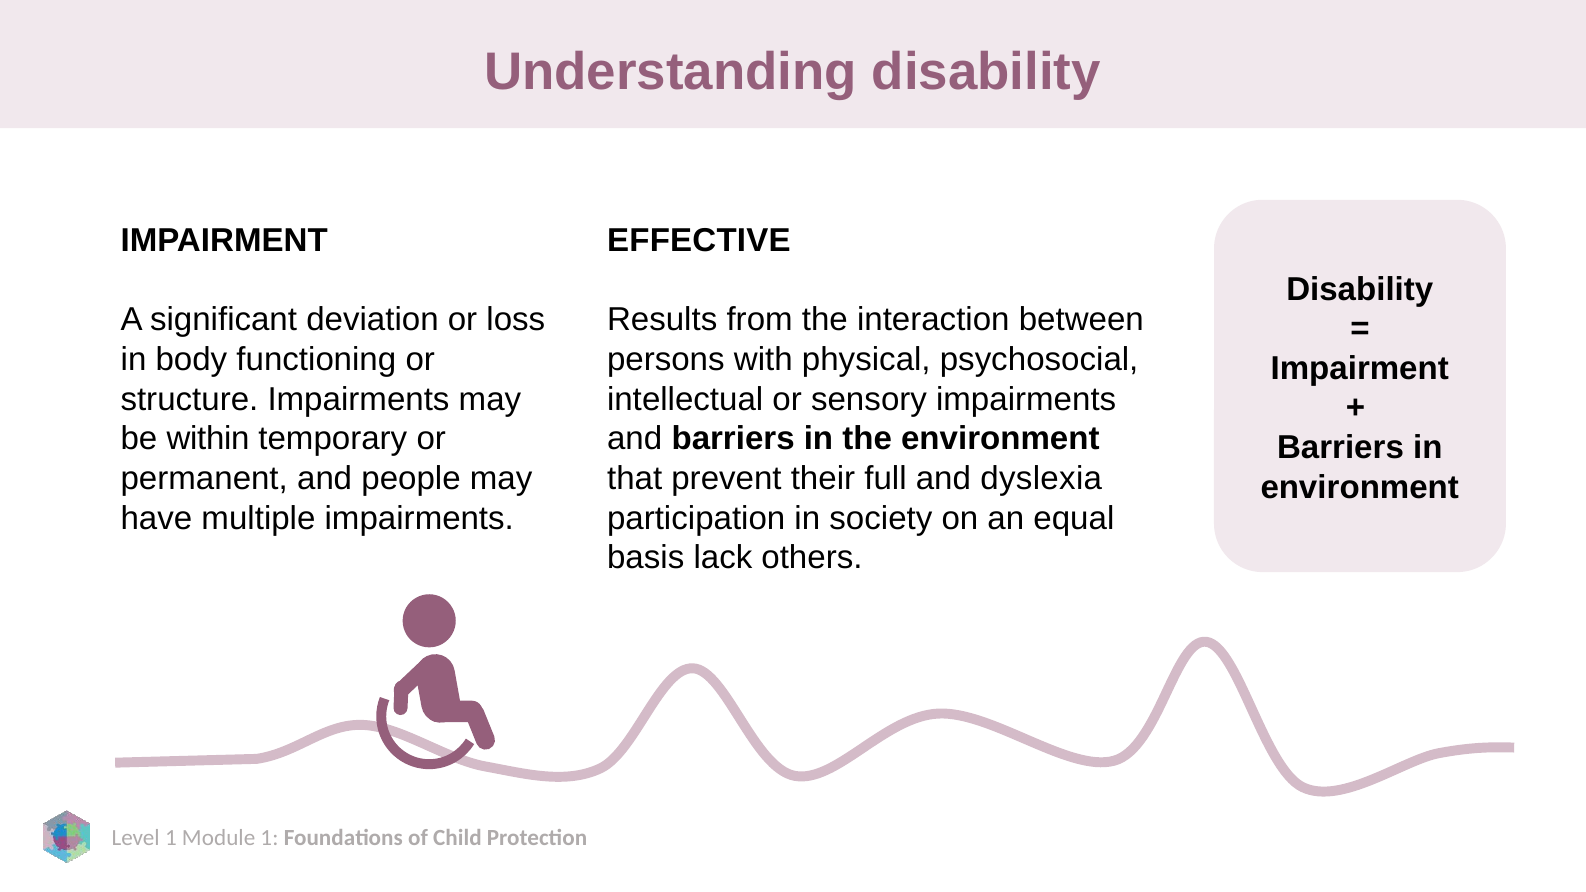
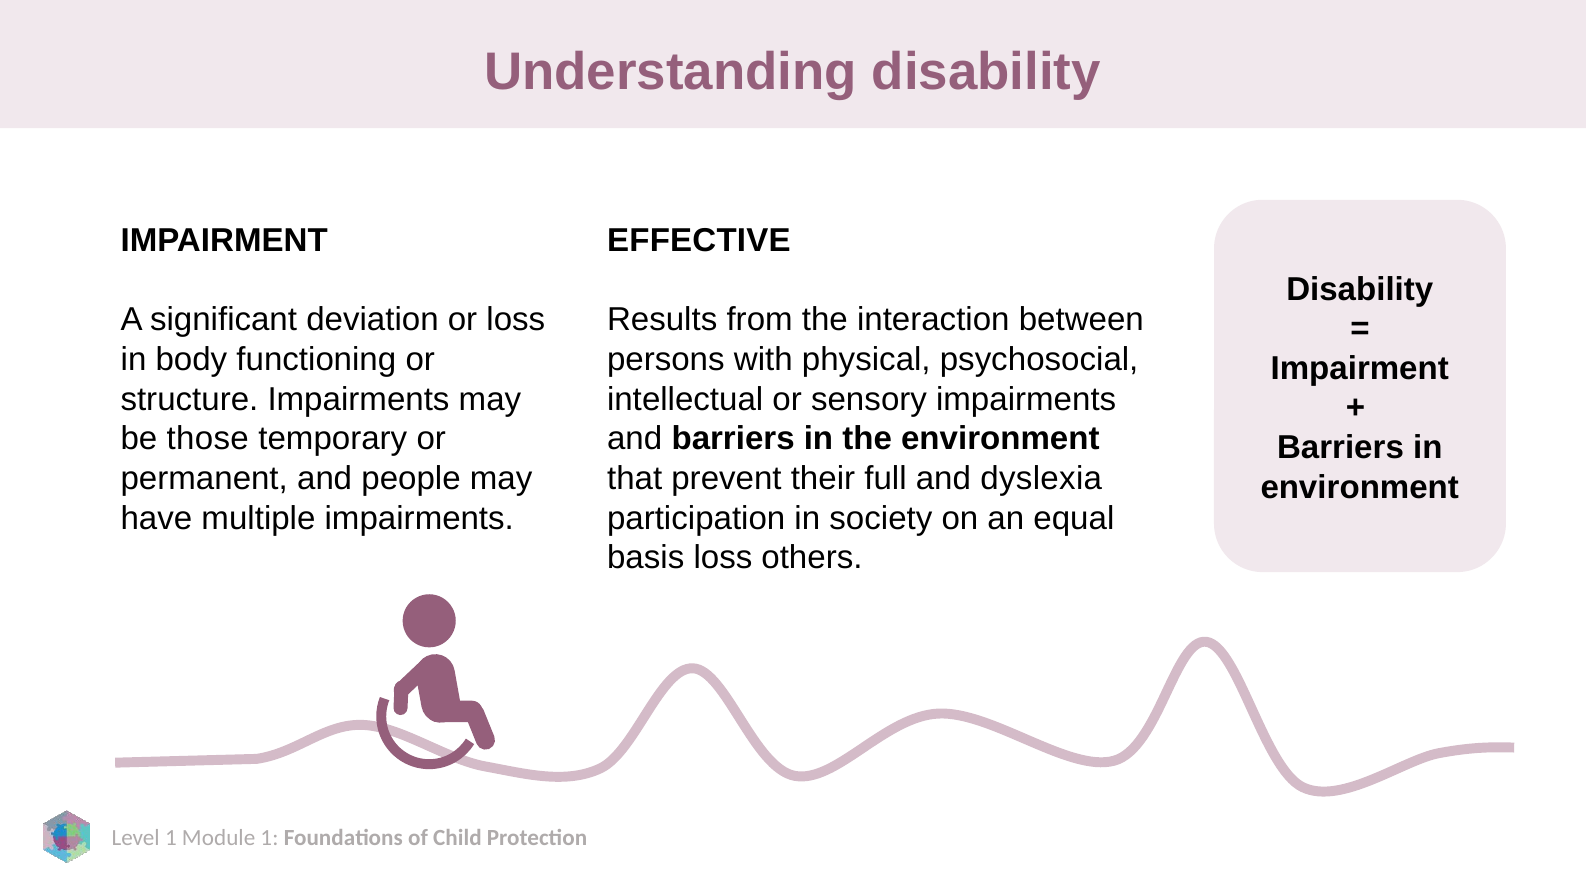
within: within -> those
basis lack: lack -> loss
